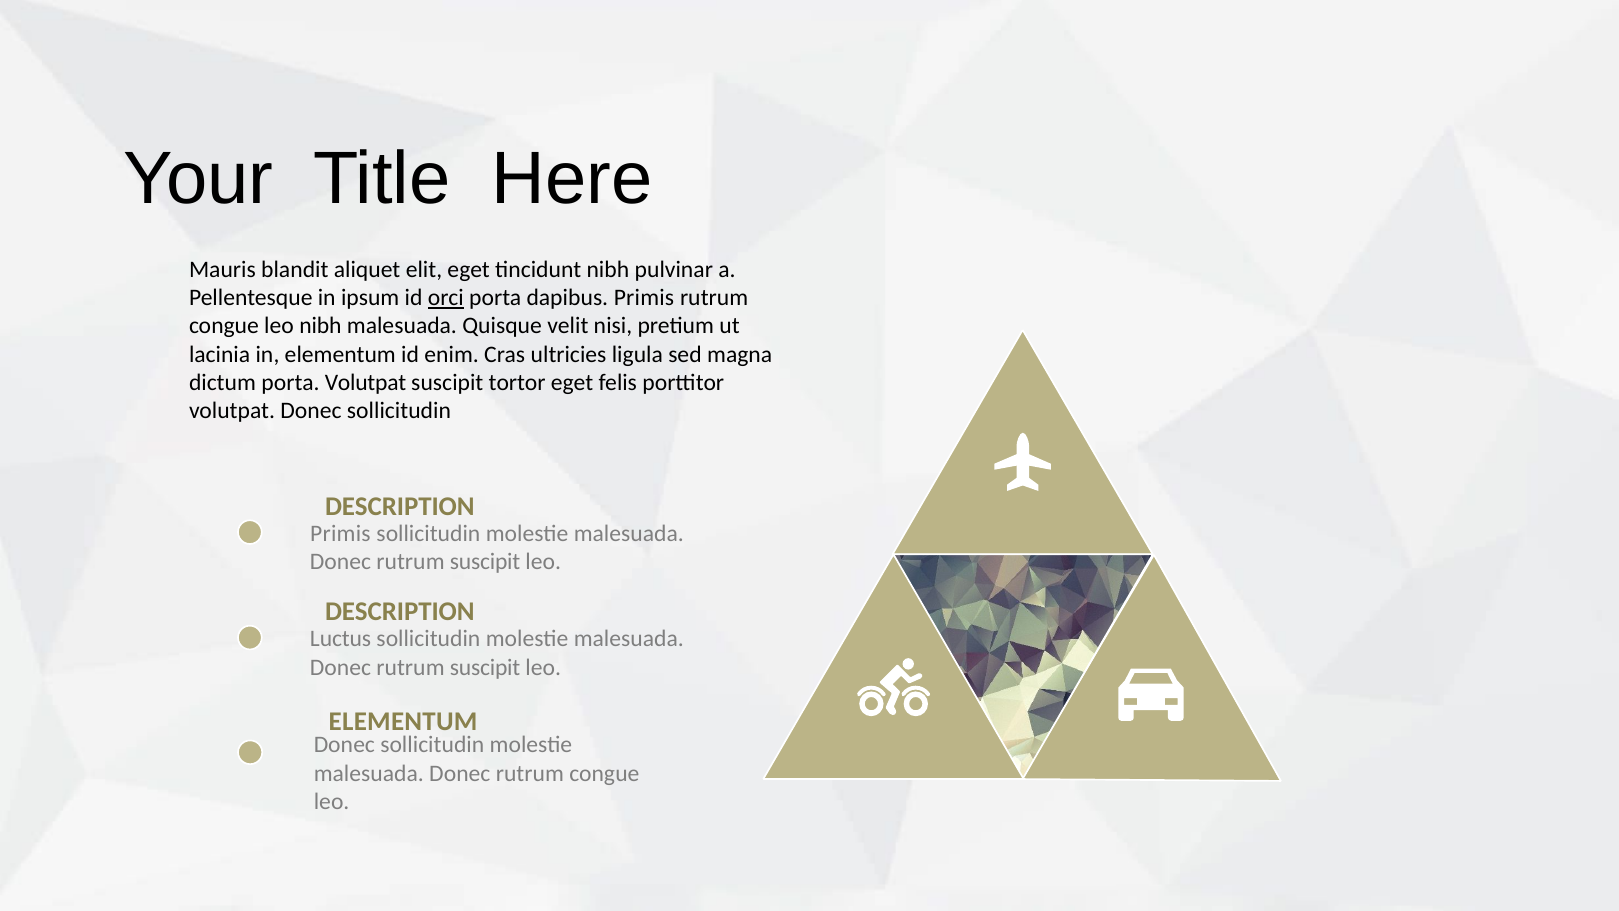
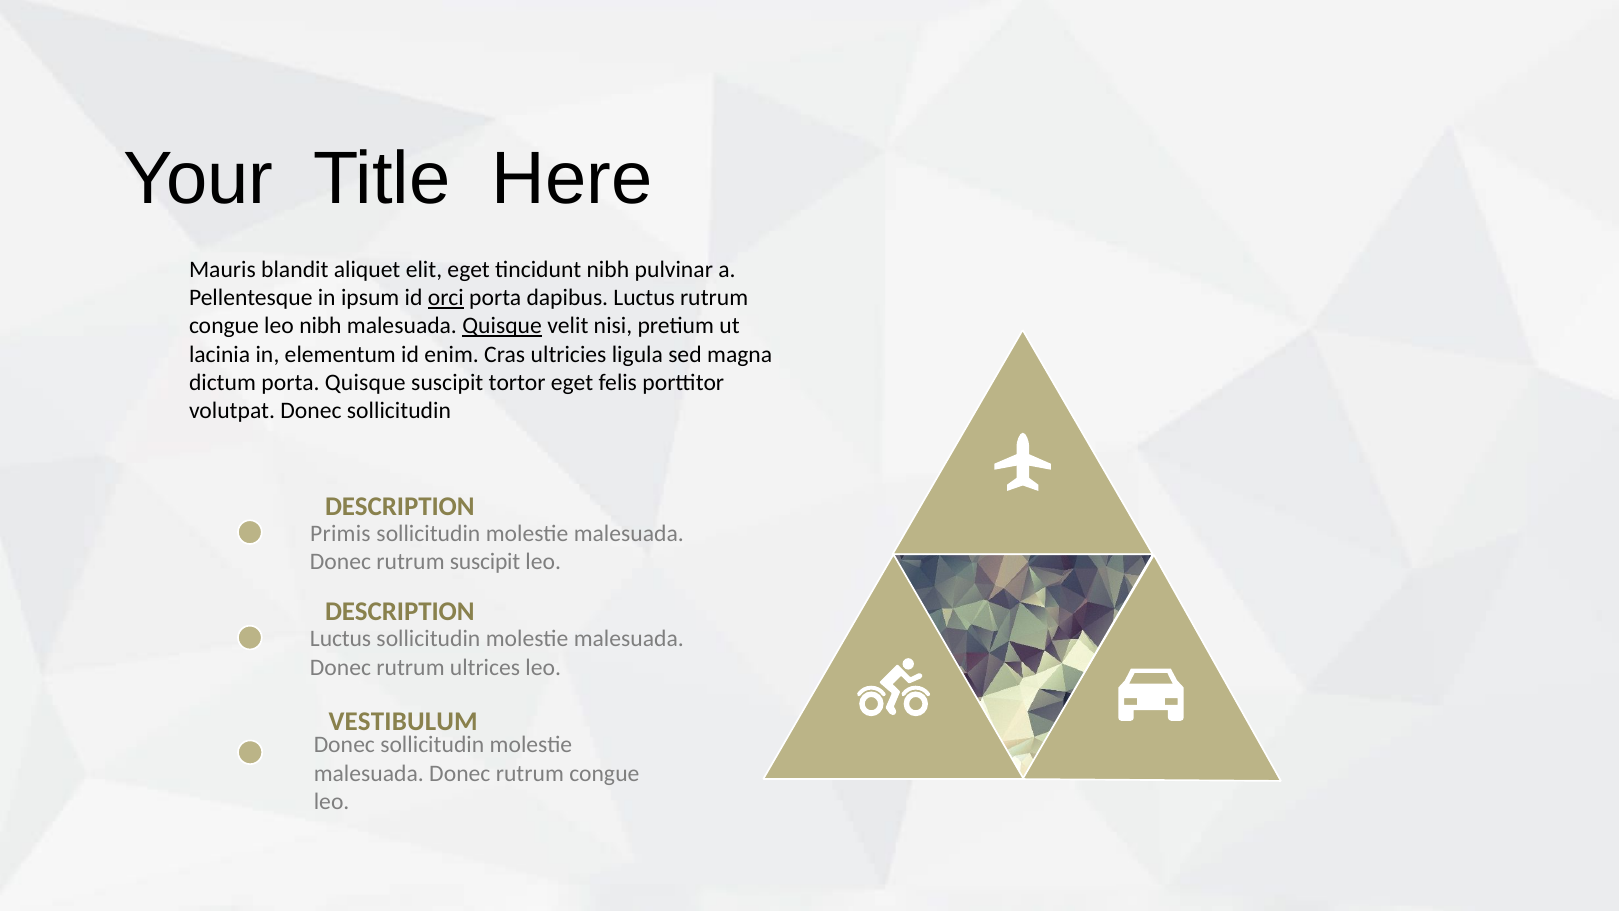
dapibus Primis: Primis -> Luctus
Quisque at (502, 326) underline: none -> present
porta Volutpat: Volutpat -> Quisque
suscipit at (485, 667): suscipit -> ultrices
ELEMENTUM at (403, 721): ELEMENTUM -> VESTIBULUM
